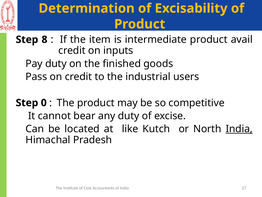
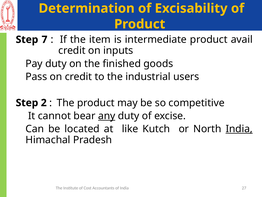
8: 8 -> 7
0: 0 -> 2
any underline: none -> present
